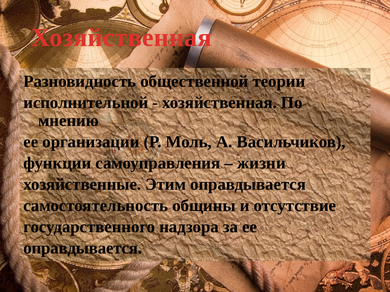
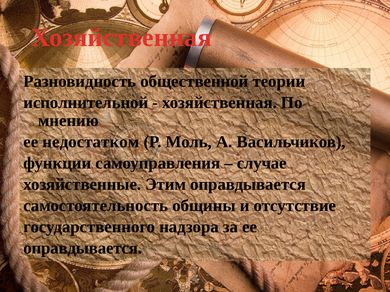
организации: организации -> недостатком
жизни: жизни -> случае
